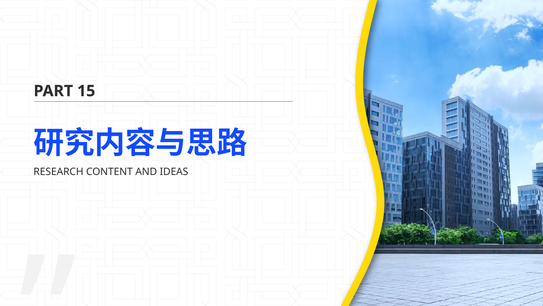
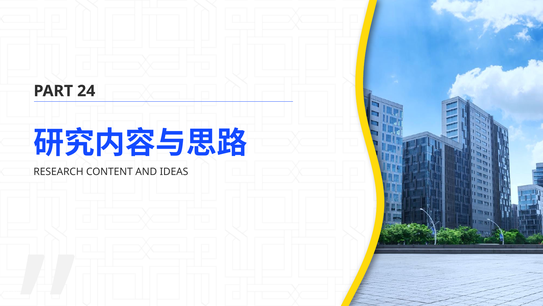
15: 15 -> 24
